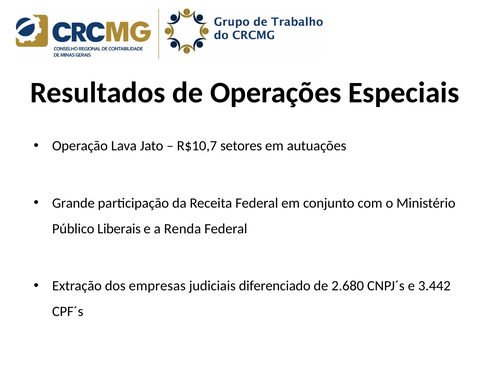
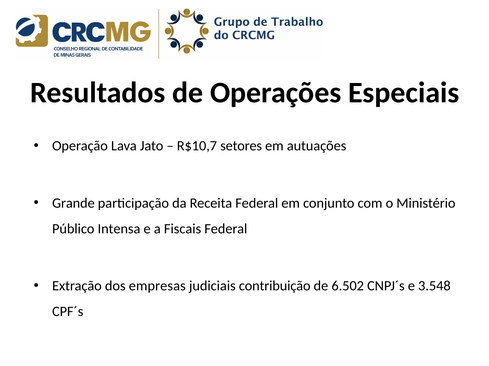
Liberais: Liberais -> Intensa
Renda: Renda -> Fiscais
diferenciado: diferenciado -> contribuição
2.680: 2.680 -> 6.502
3.442: 3.442 -> 3.548
